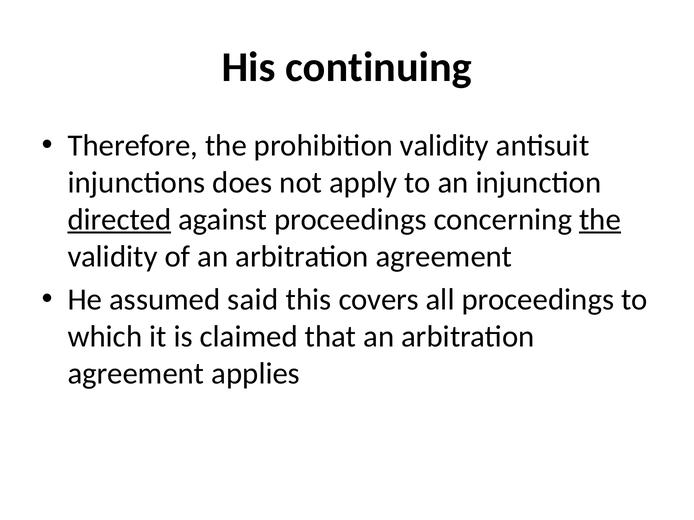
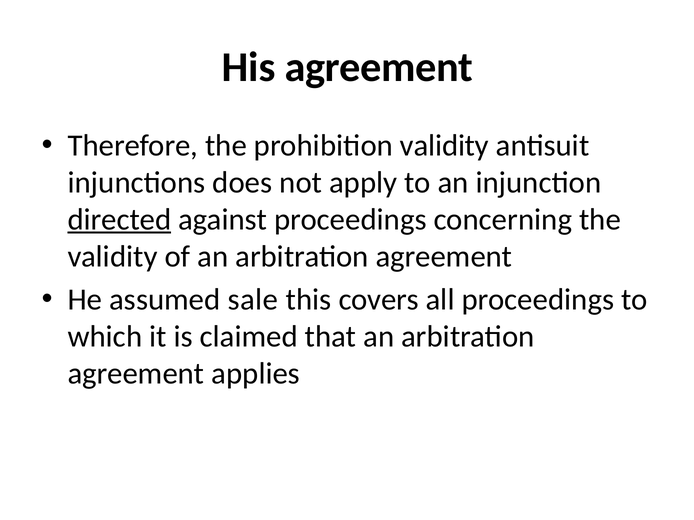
His continuing: continuing -> agreement
the at (600, 220) underline: present -> none
said: said -> sale
